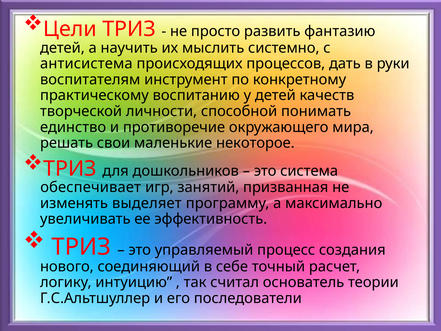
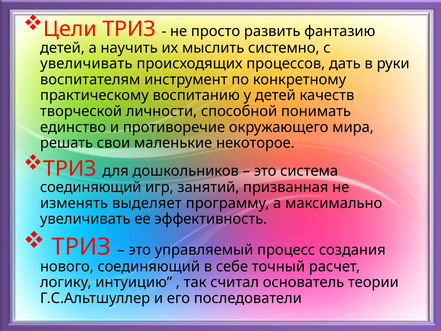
антисистема at (86, 64): антисистема -> увеличивать
обеспечивает at (91, 187): обеспечивает -> соединяющий
